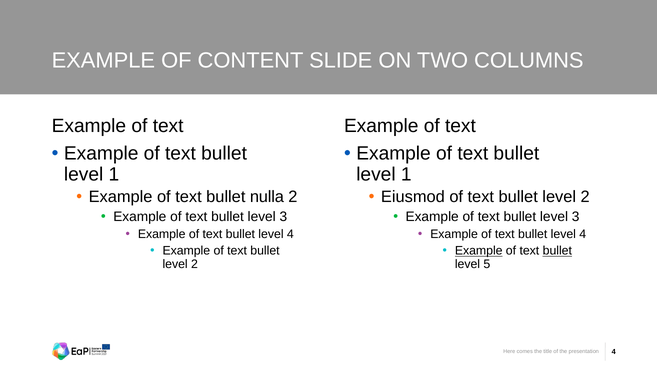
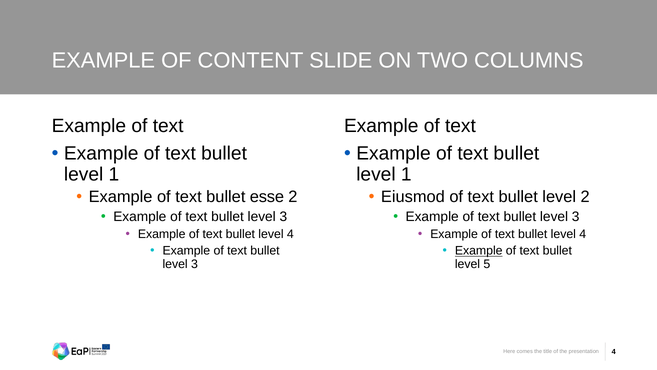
nulla: nulla -> esse
bullet at (557, 251) underline: present -> none
2 at (195, 264): 2 -> 3
